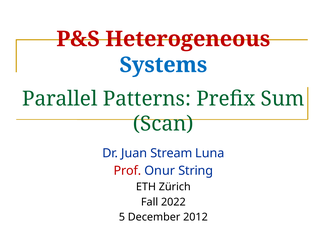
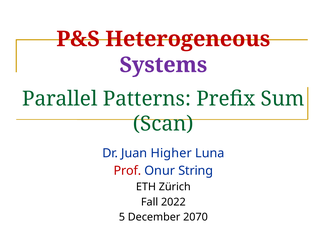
Systems colour: blue -> purple
Stream: Stream -> Higher
2012: 2012 -> 2070
